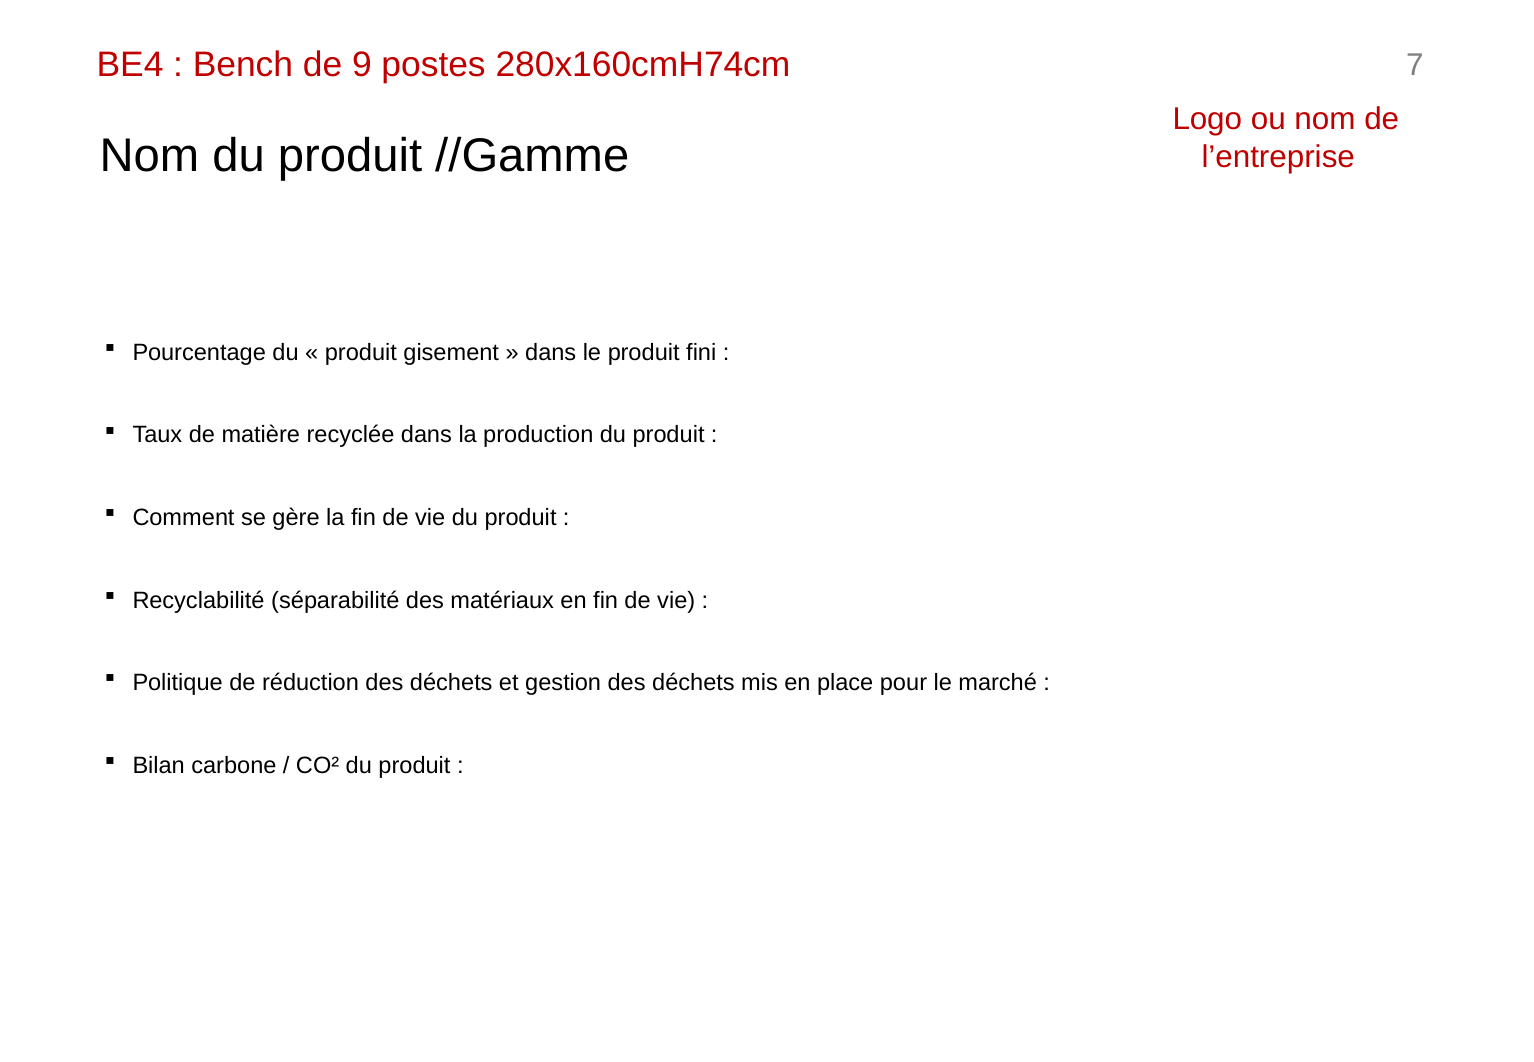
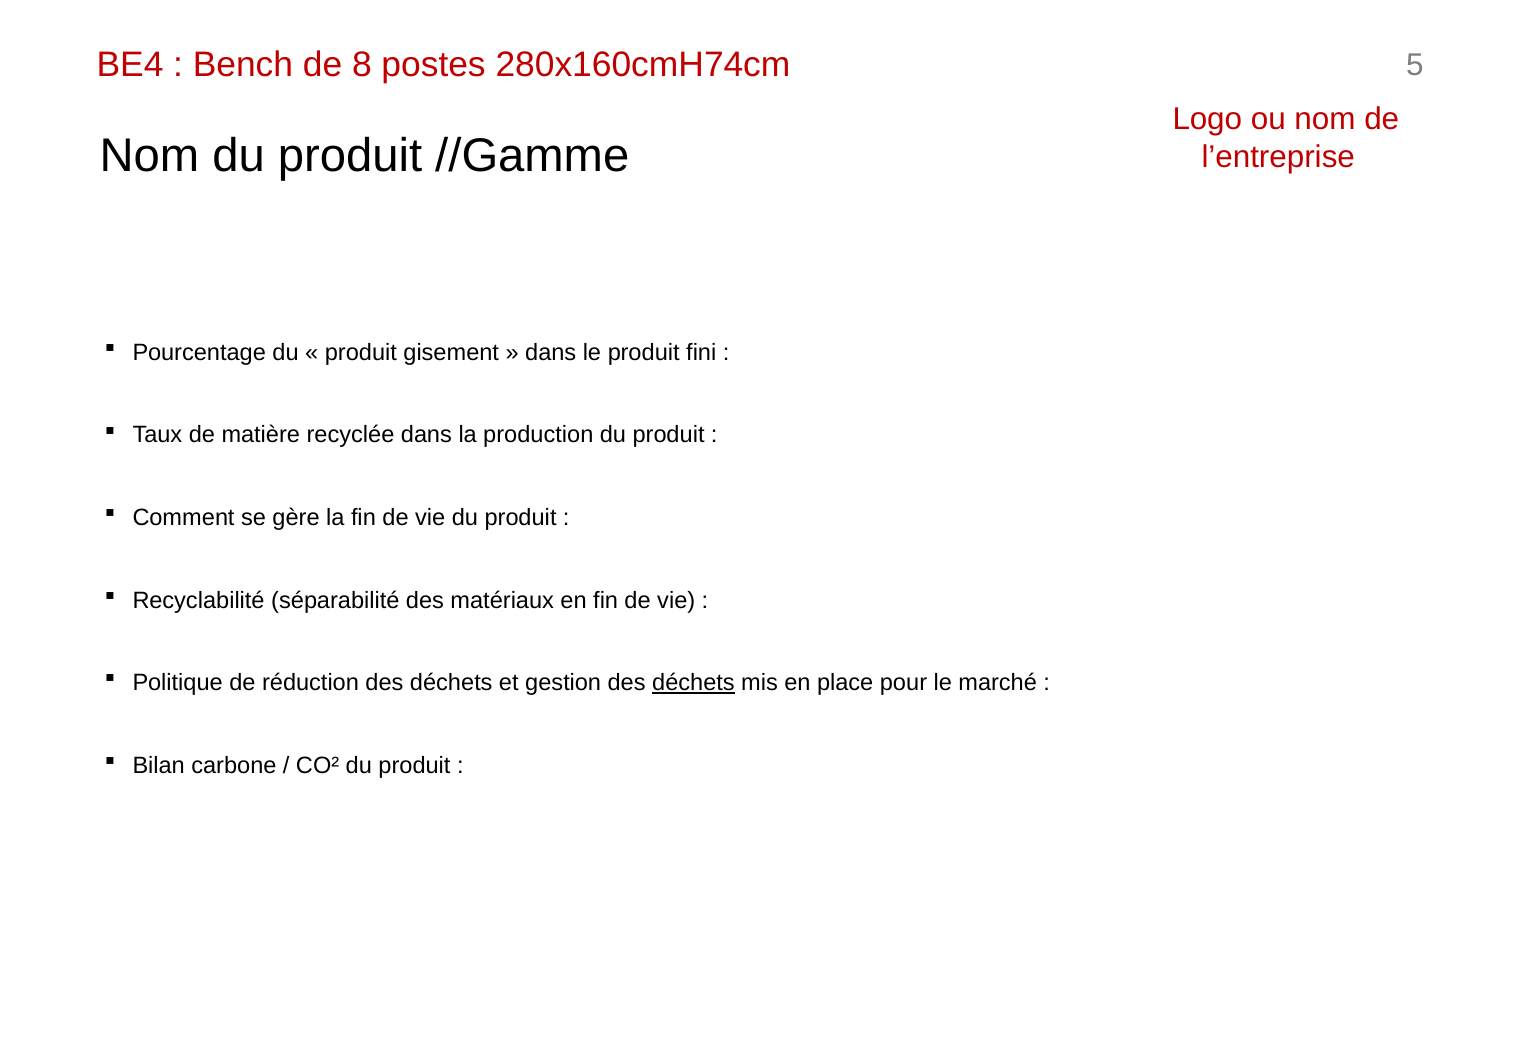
9: 9 -> 8
7: 7 -> 5
déchets at (693, 683) underline: none -> present
